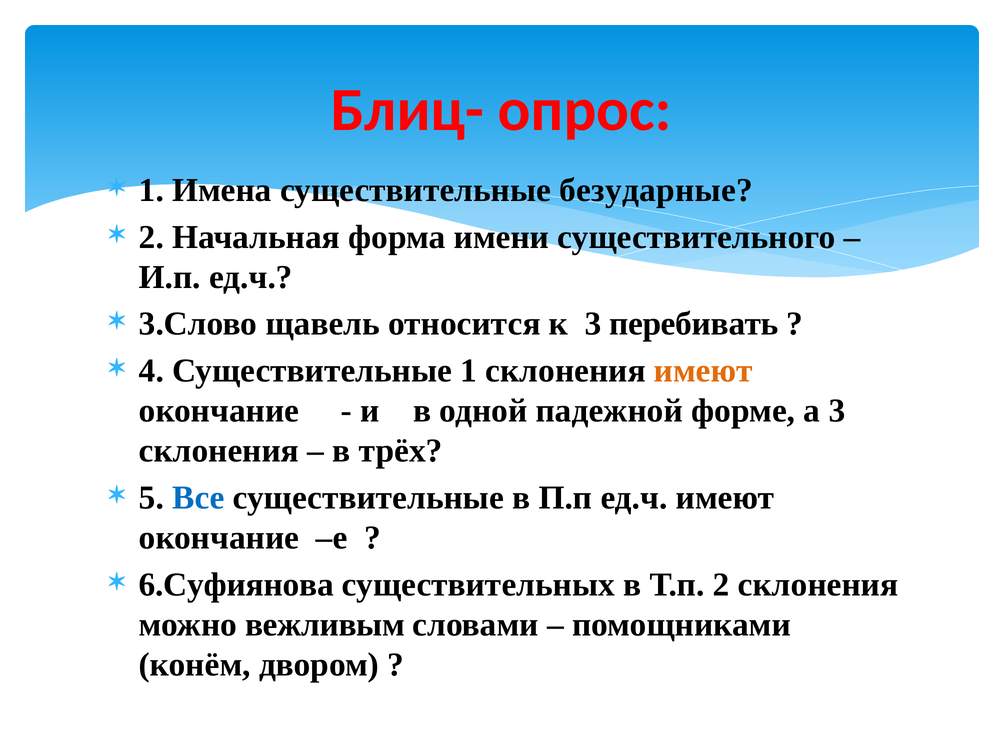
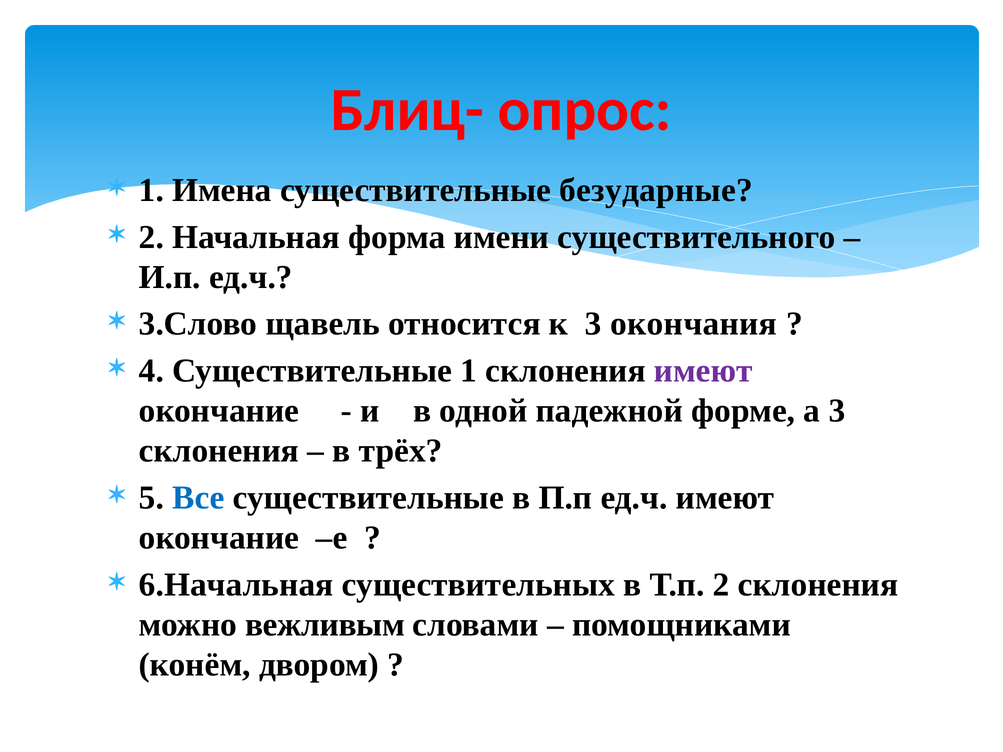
перебивать: перебивать -> окончания
имеют at (703, 371) colour: orange -> purple
6.Суфиянова: 6.Суфиянова -> 6.Начальная
